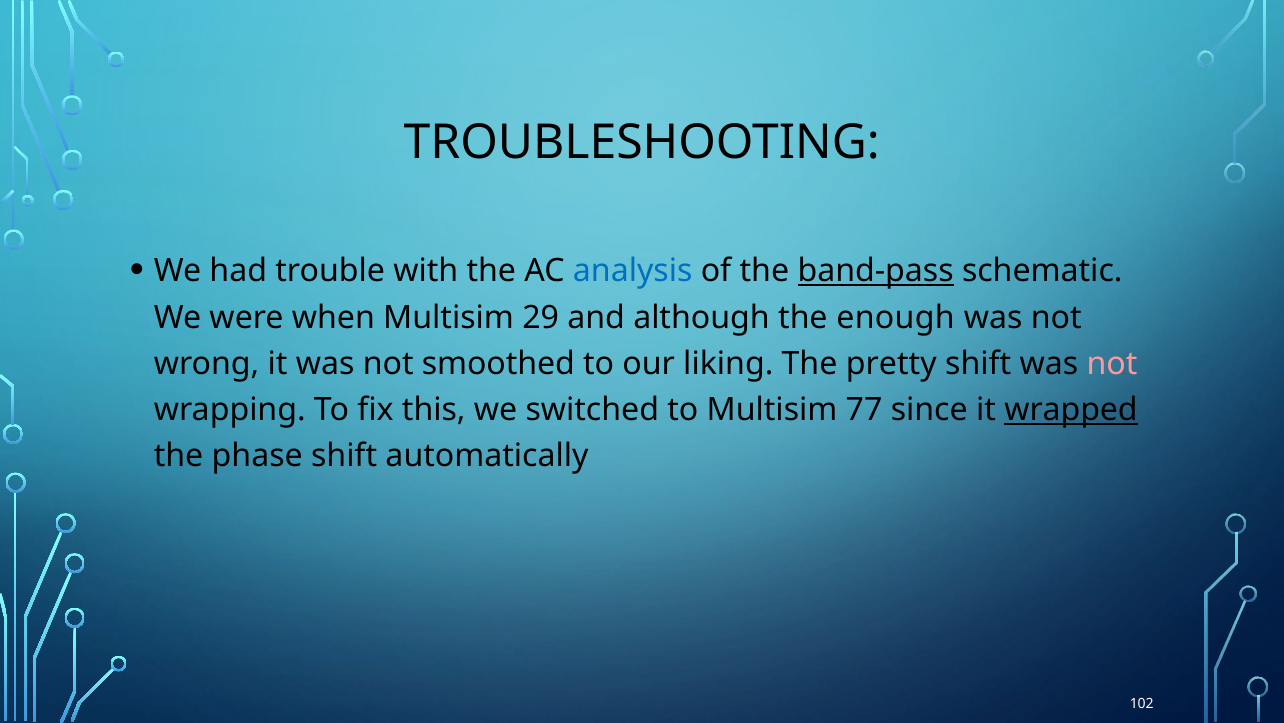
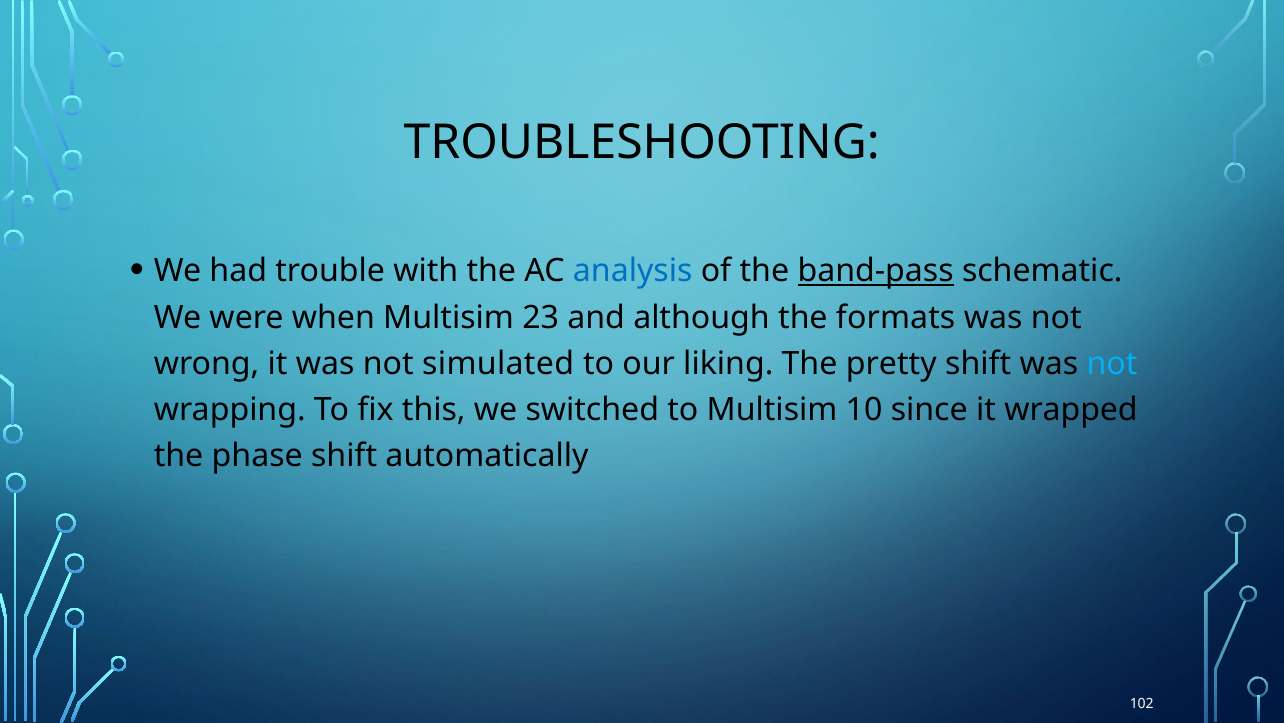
29: 29 -> 23
enough: enough -> formats
smoothed: smoothed -> simulated
not at (1112, 363) colour: pink -> light blue
77: 77 -> 10
wrapped underline: present -> none
